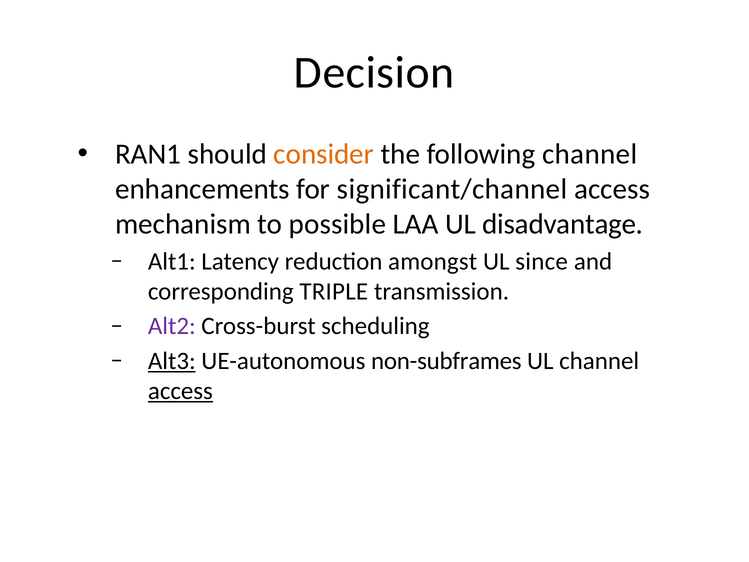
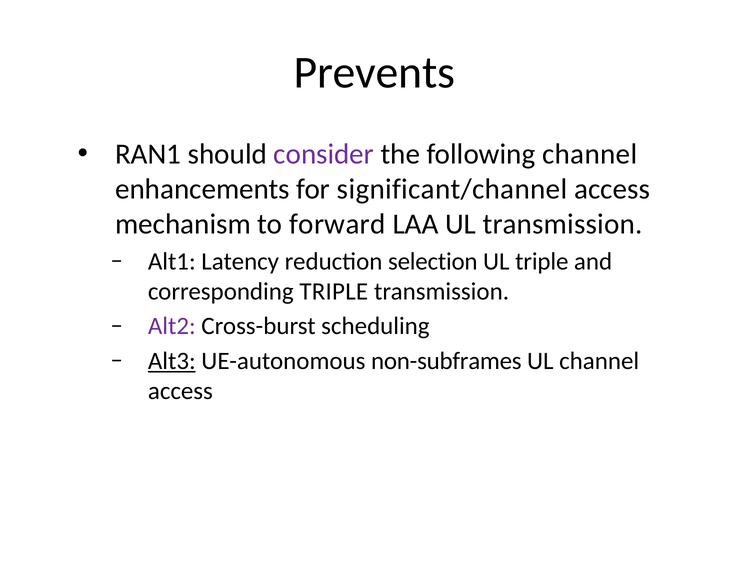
Decision: Decision -> Prevents
consider colour: orange -> purple
possible: possible -> forward
UL disadvantage: disadvantage -> transmission
amongst: amongst -> selection
UL since: since -> triple
access at (180, 391) underline: present -> none
